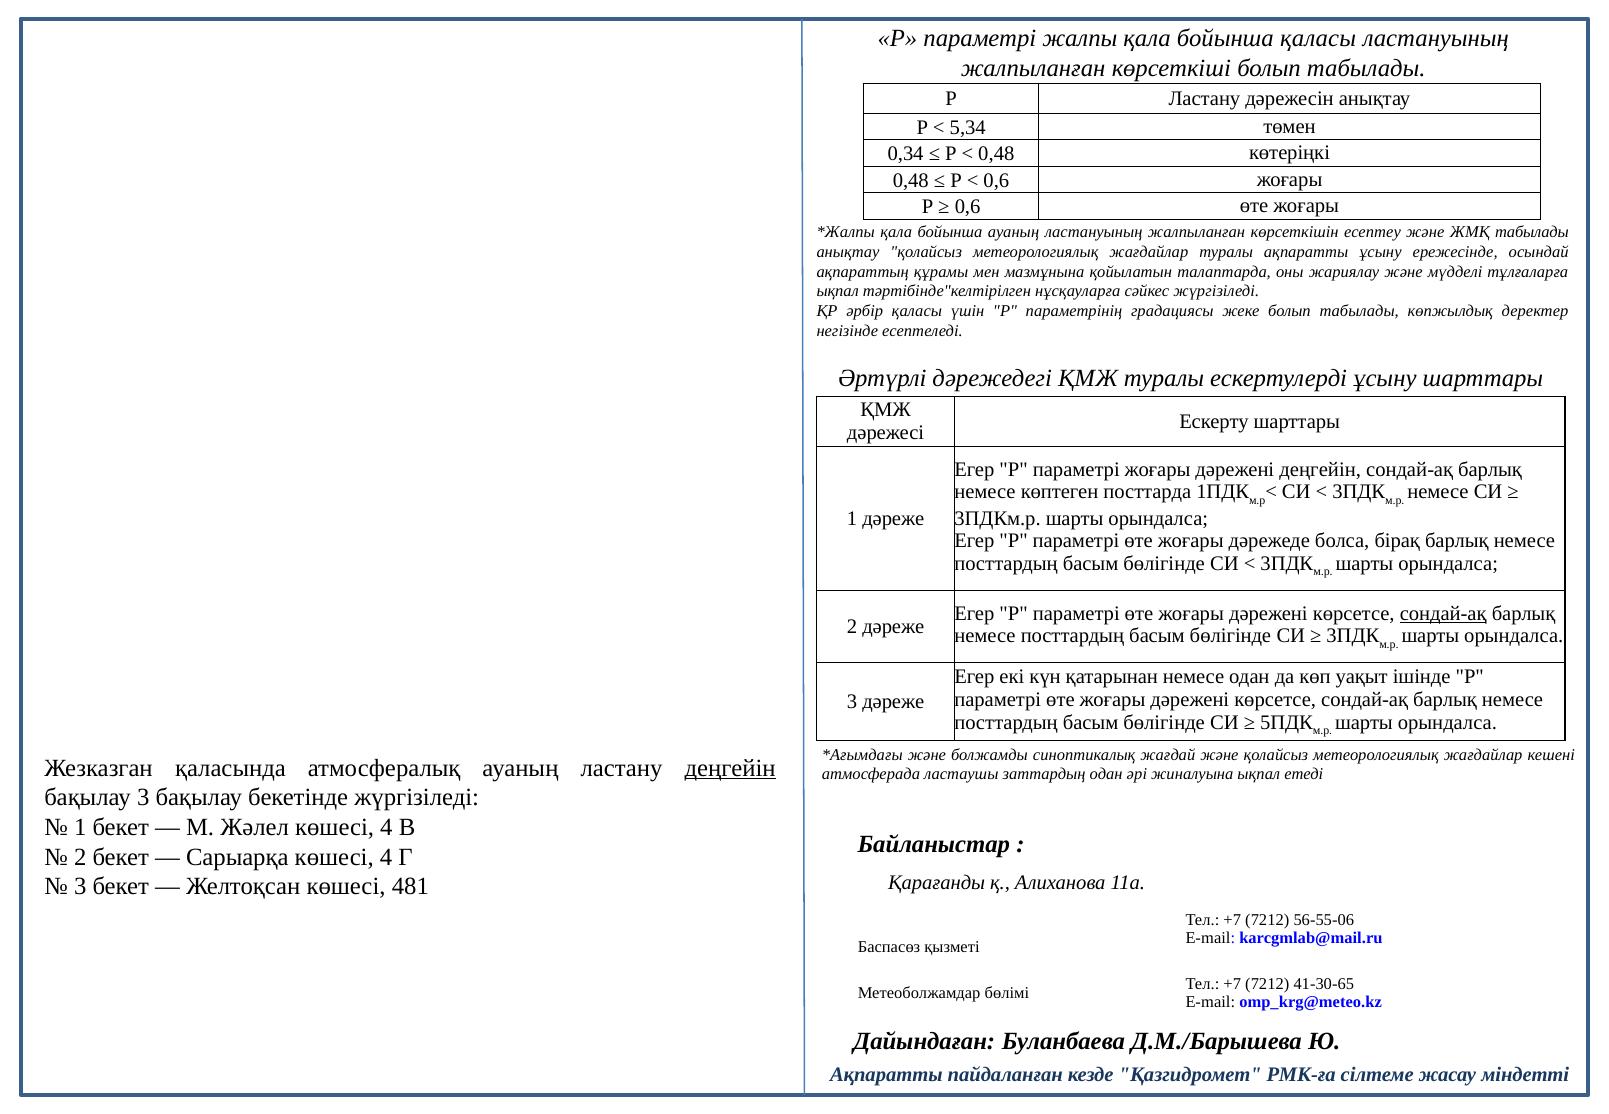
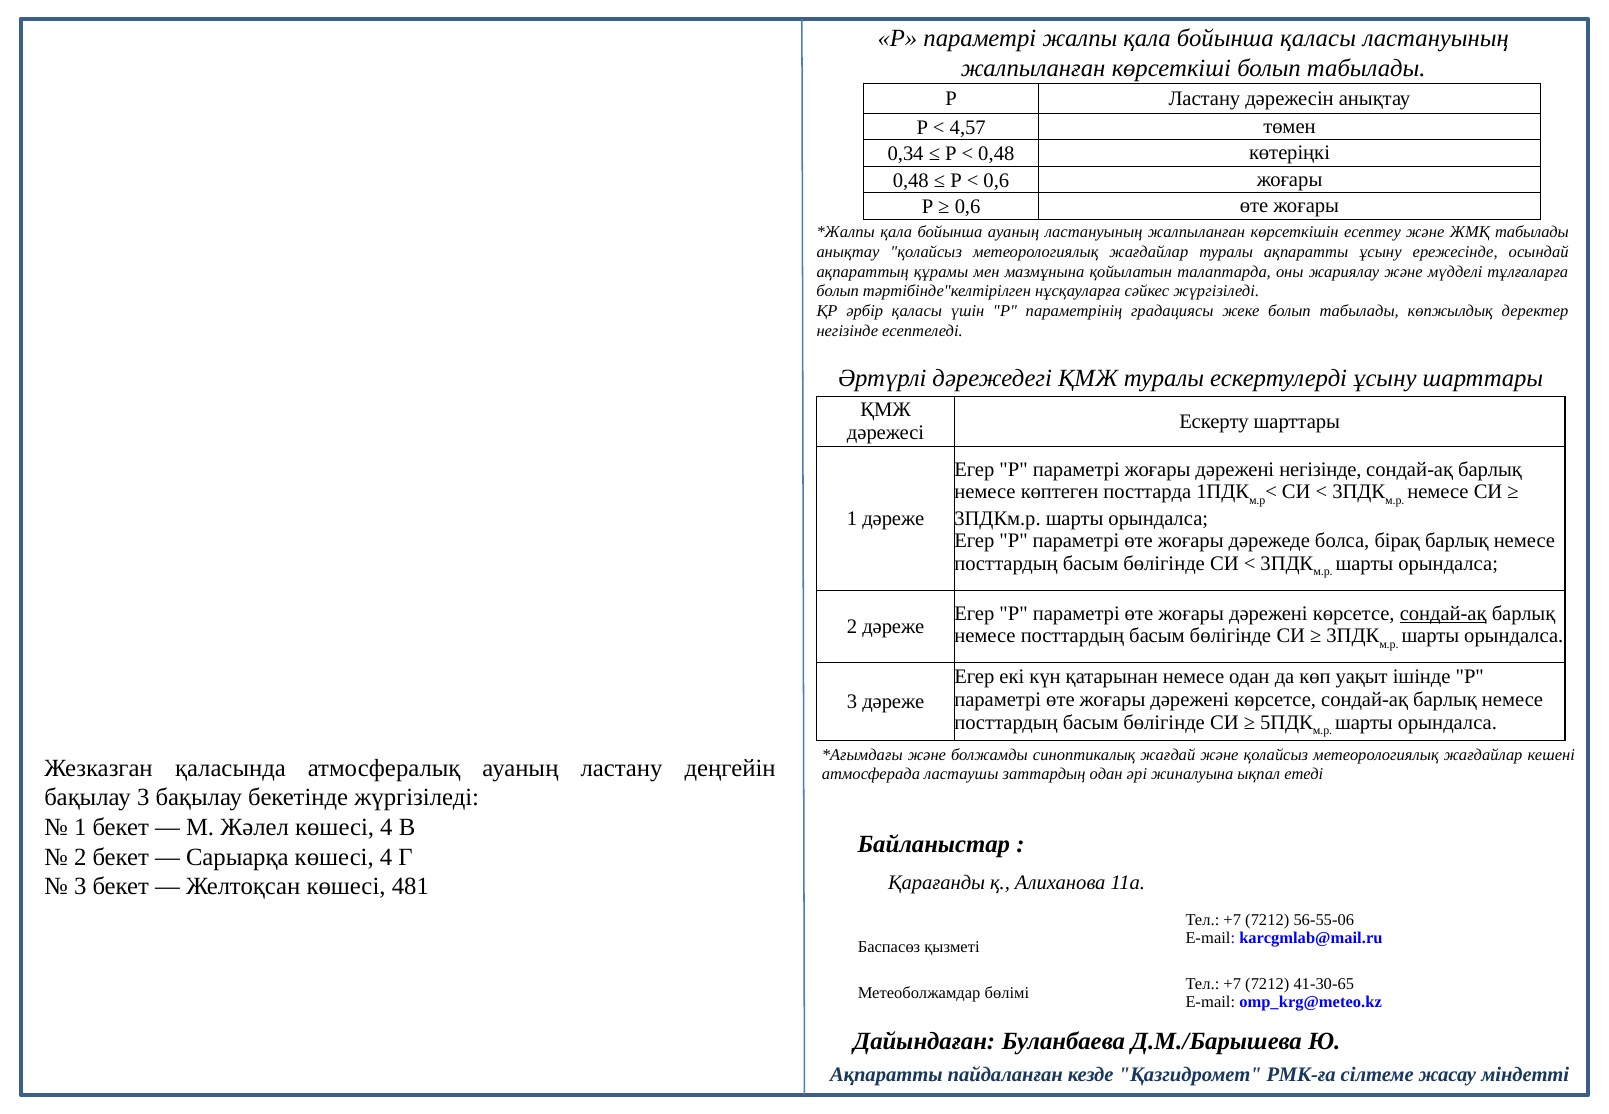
5,34: 5,34 -> 4,57
ықпал at (838, 291): ықпал -> болып
дәрежені деңгейін: деңгейін -> негізінде
деңгейін at (730, 768) underline: present -> none
